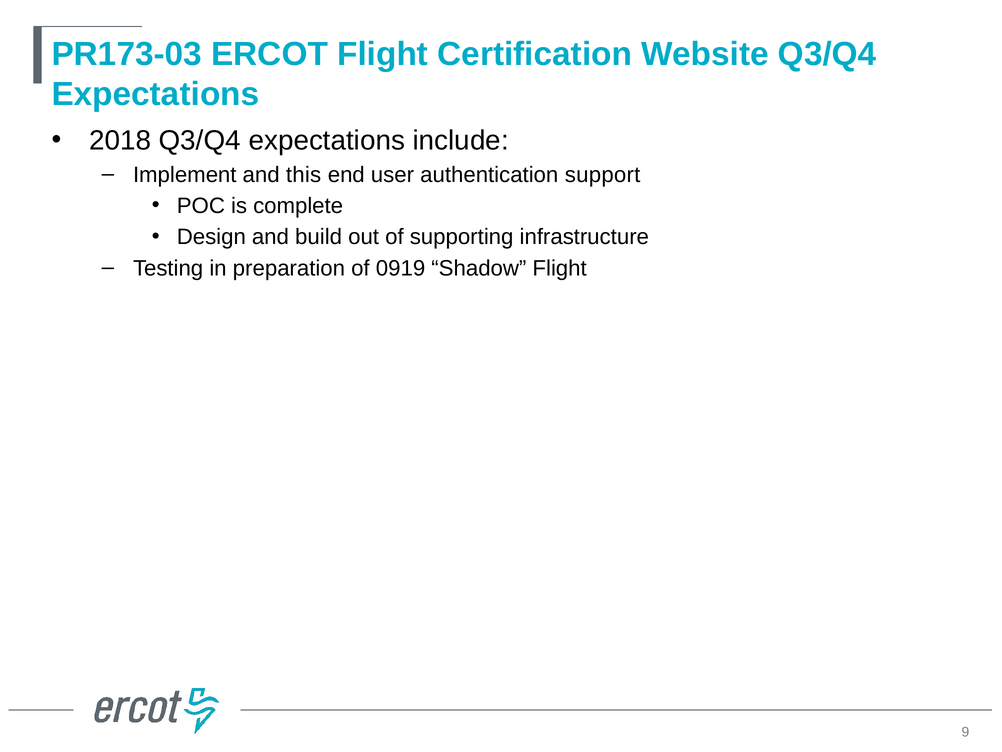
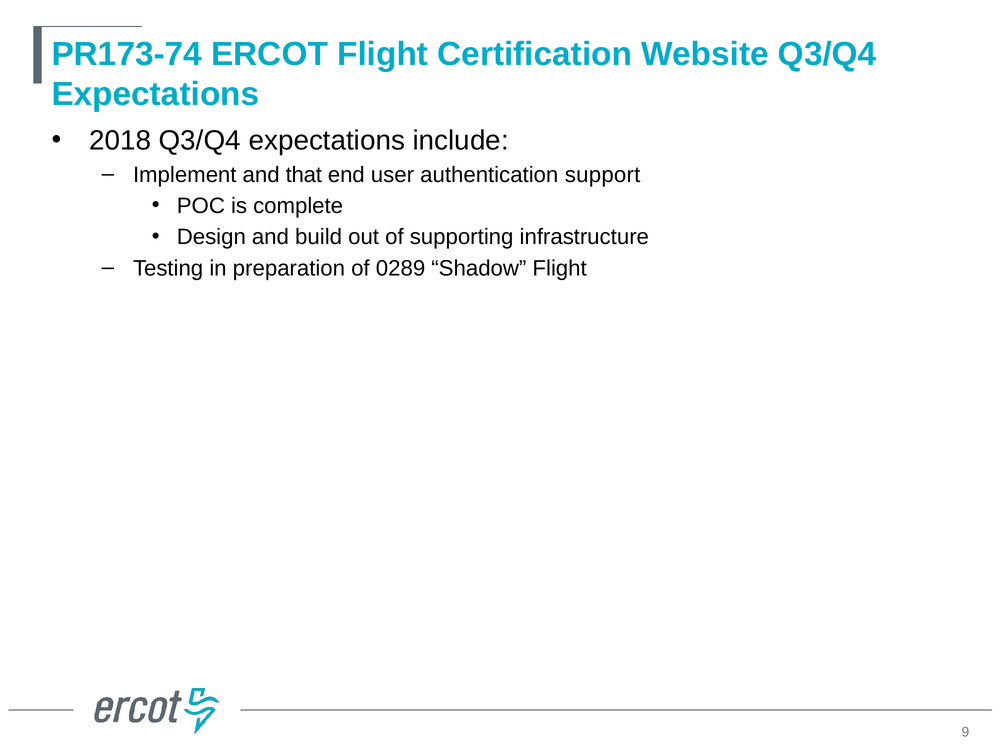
PR173-03: PR173-03 -> PR173-74
this: this -> that
0919: 0919 -> 0289
